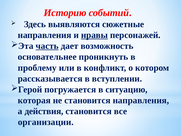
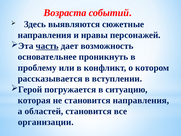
Историю: Историю -> Возраста
нравы underline: present -> none
действия: действия -> областей
